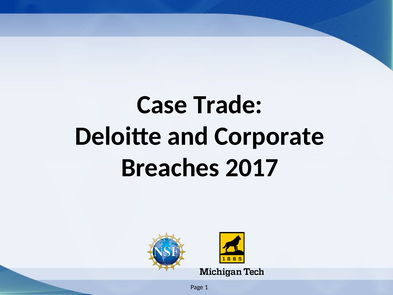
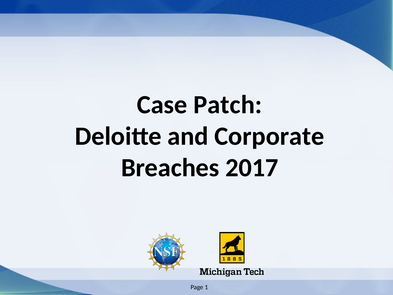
Trade: Trade -> Patch
